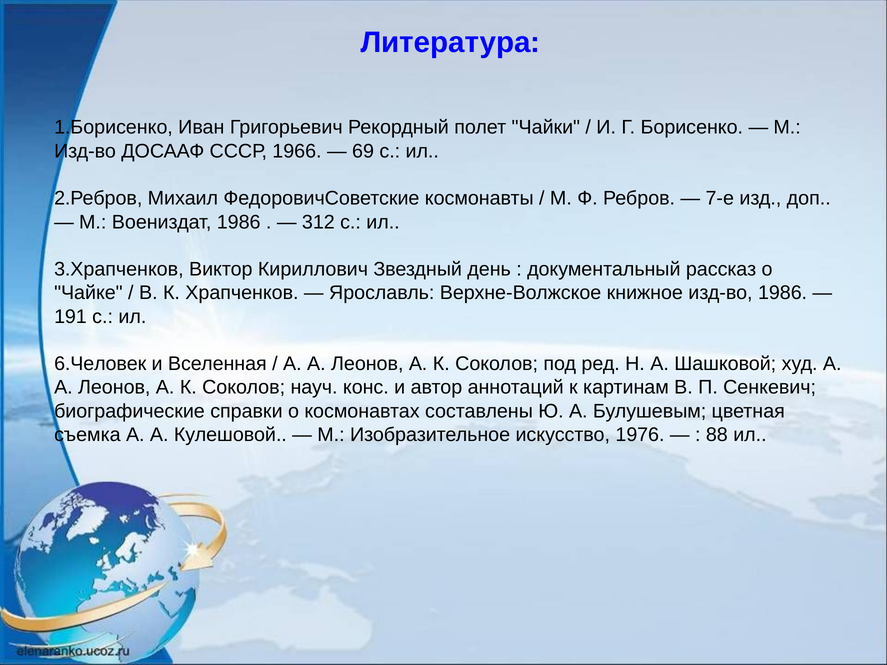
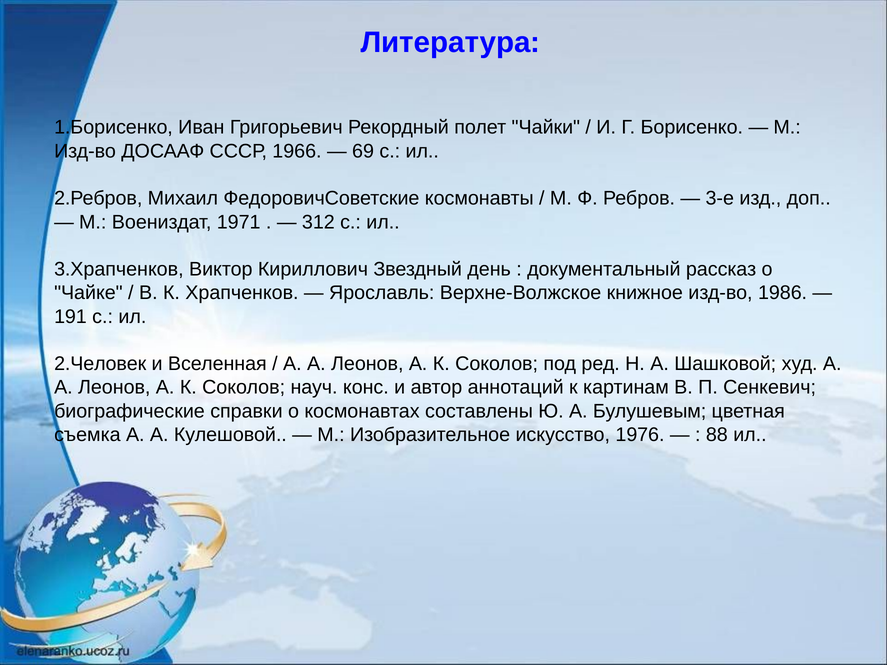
7-е: 7-е -> 3-е
Воениздат 1986: 1986 -> 1971
6.Человек: 6.Человек -> 2.Человек
